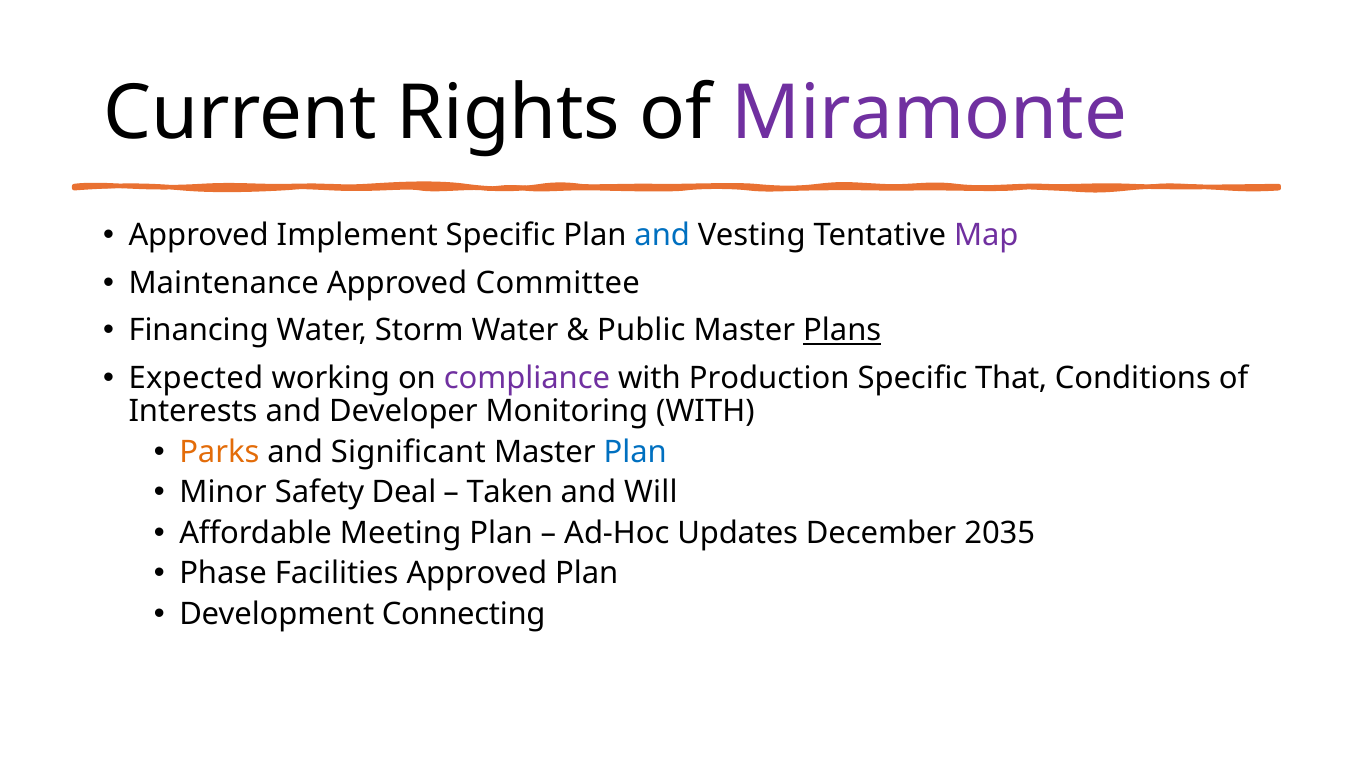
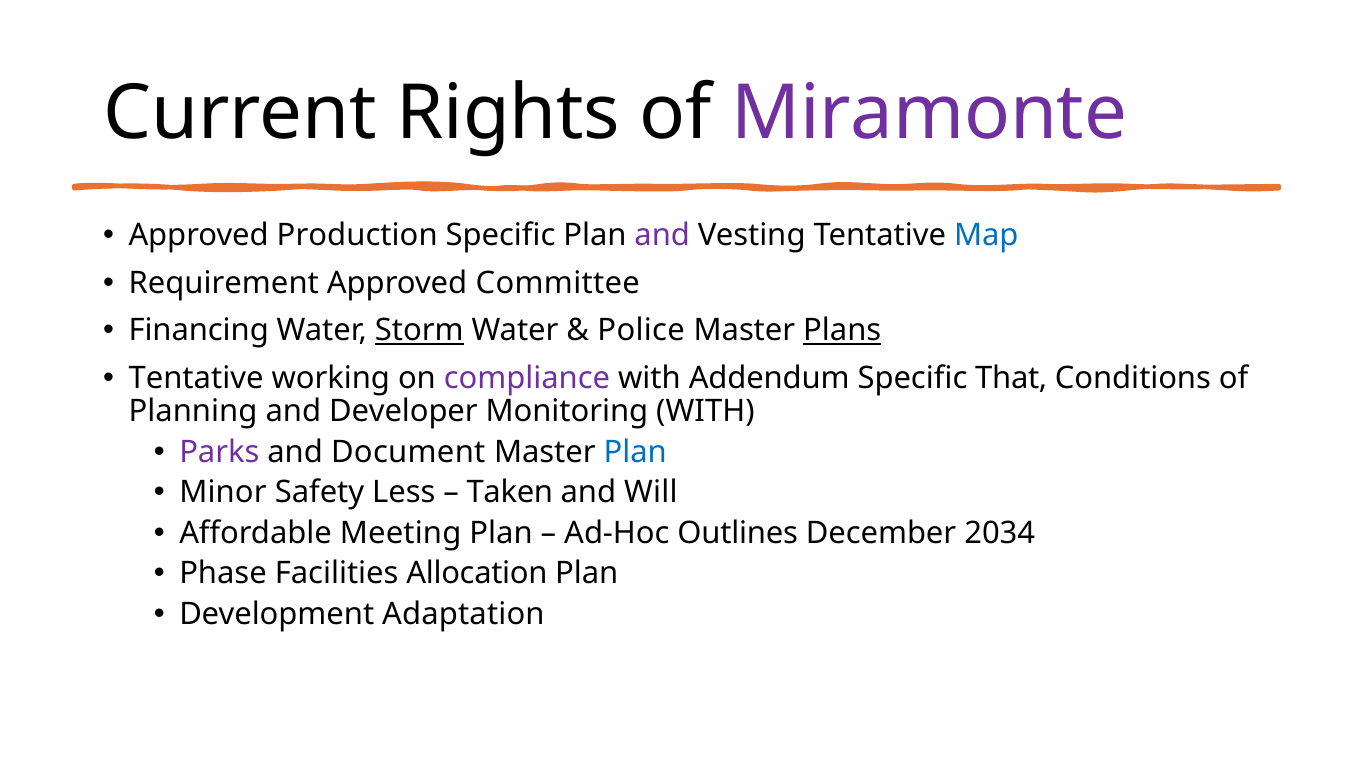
Implement: Implement -> Production
and at (662, 236) colour: blue -> purple
Map colour: purple -> blue
Maintenance: Maintenance -> Requirement
Storm underline: none -> present
Public: Public -> Police
Expected at (196, 378): Expected -> Tentative
Production: Production -> Addendum
Interests: Interests -> Planning
Parks colour: orange -> purple
Significant: Significant -> Document
Deal: Deal -> Less
Updates: Updates -> Outlines
2035: 2035 -> 2034
Facilities Approved: Approved -> Allocation
Connecting: Connecting -> Adaptation
